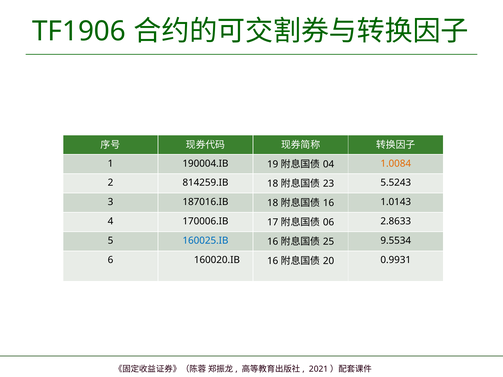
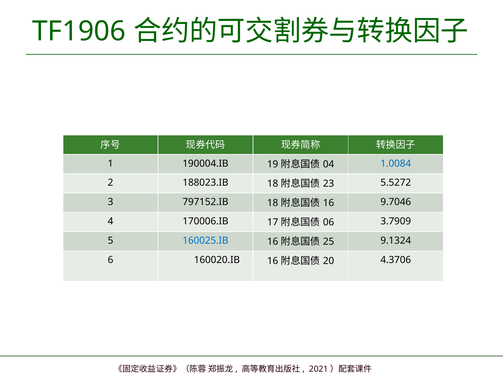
1.0084 colour: orange -> blue
814259.IB: 814259.IB -> 188023.IB
5.5243: 5.5243 -> 5.5272
187016.IB: 187016.IB -> 797152.IB
1.0143: 1.0143 -> 9.7046
2.8633: 2.8633 -> 3.7909
9.5534: 9.5534 -> 9.1324
0.9931: 0.9931 -> 4.3706
